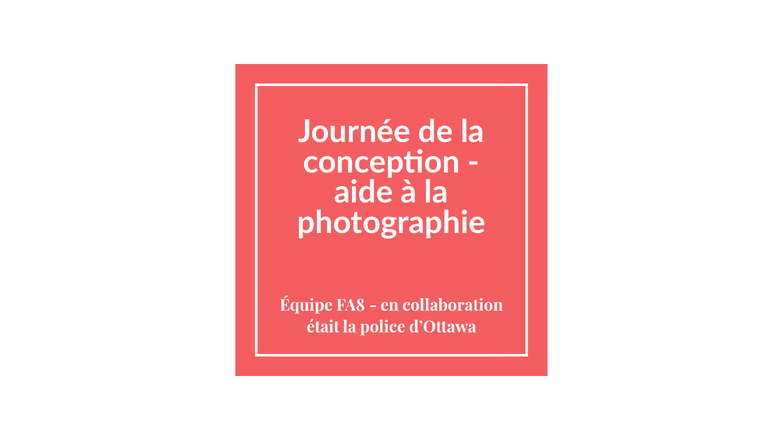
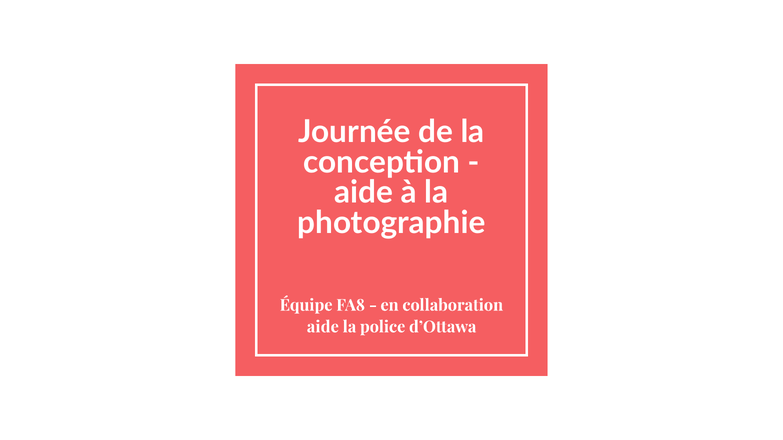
était at (323, 327): était -> aide
